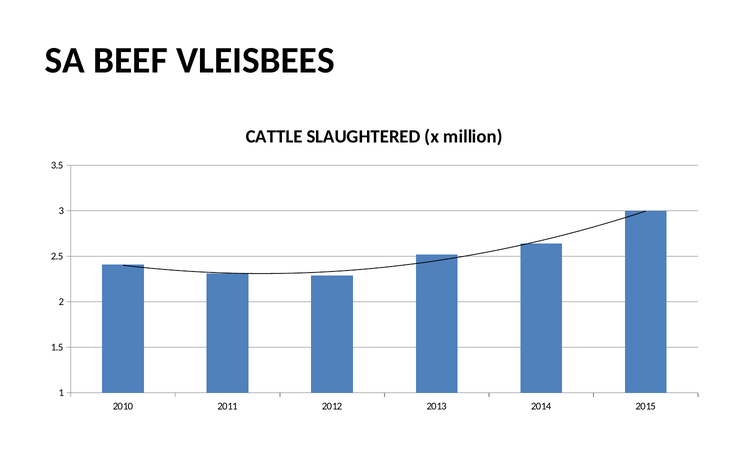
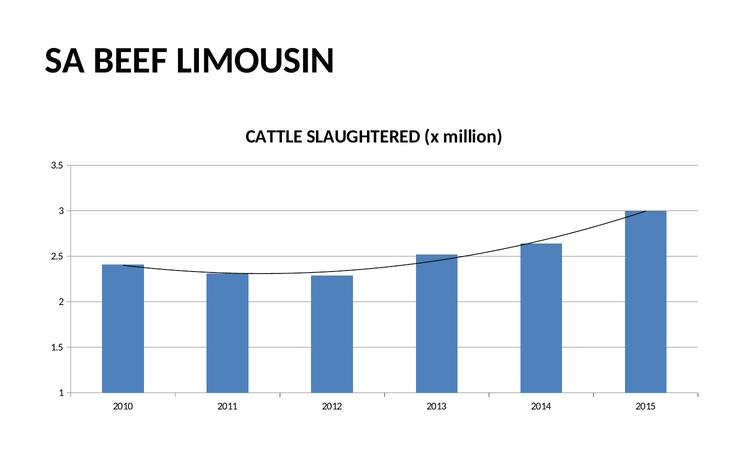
VLEISBEES: VLEISBEES -> LIMOUSIN
